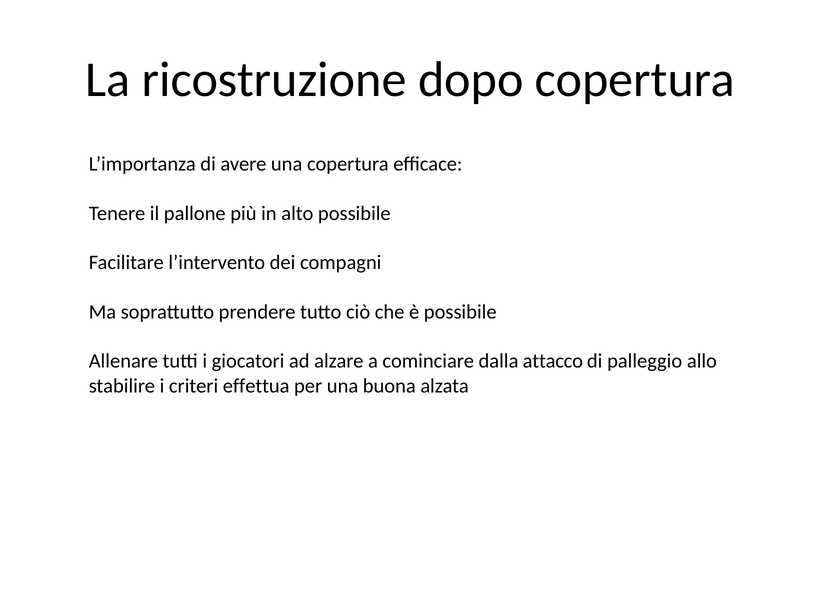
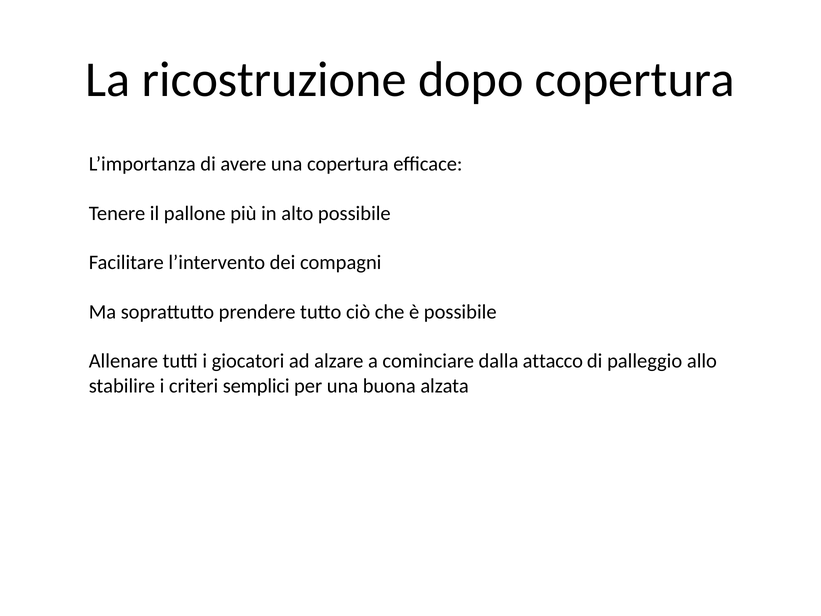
effettua: effettua -> semplici
